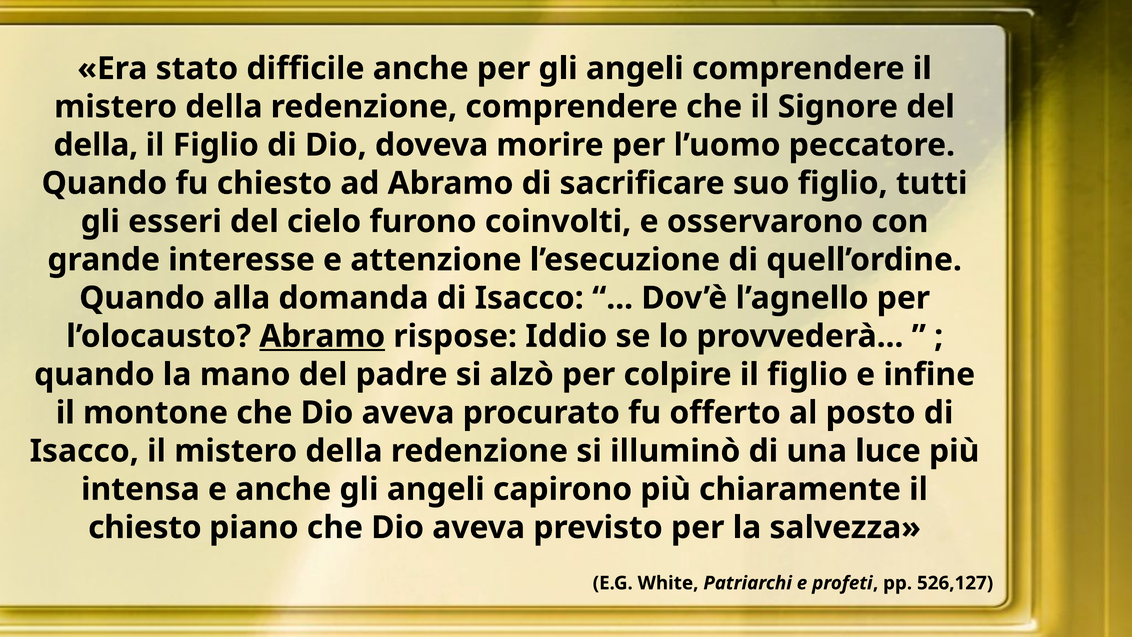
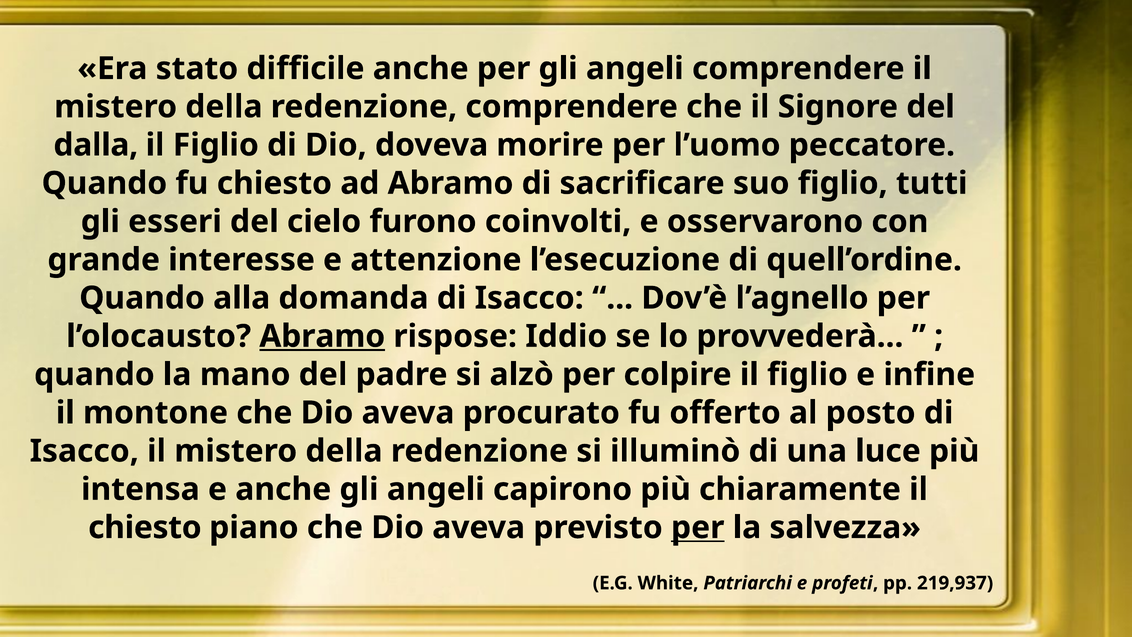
della at (96, 145): della -> dalla
per at (698, 527) underline: none -> present
526,127: 526,127 -> 219,937
